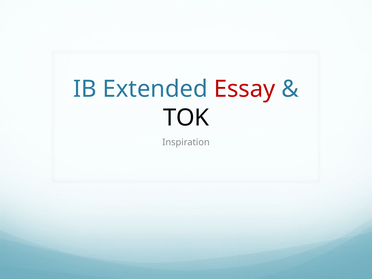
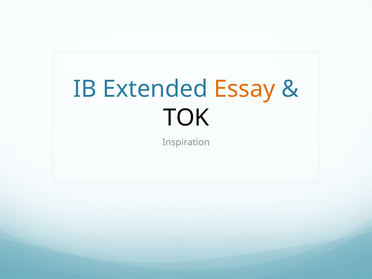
Essay colour: red -> orange
